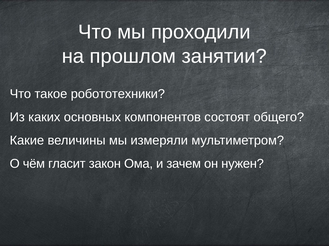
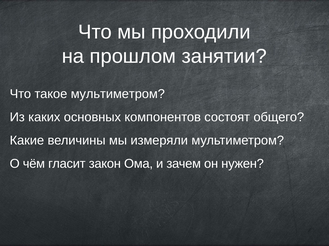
такое робототехники: робототехники -> мультиметром
